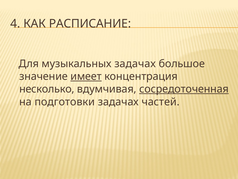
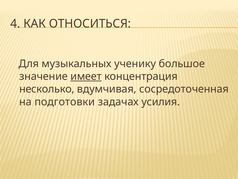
РАСПИСАНИЕ: РАСПИСАНИЕ -> ОТНОСИТЬСЯ
музыкальных задачах: задачах -> ученику
сосредоточенная underline: present -> none
частей: частей -> усилия
